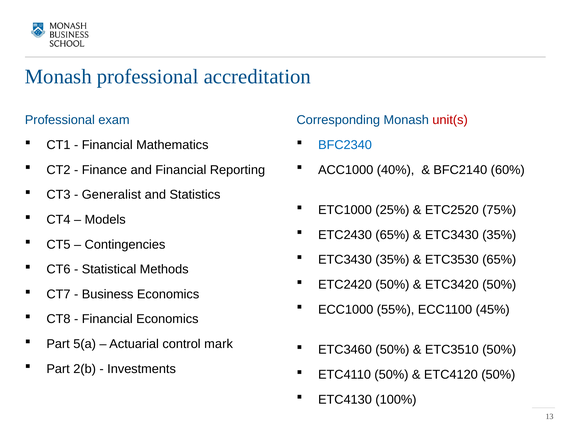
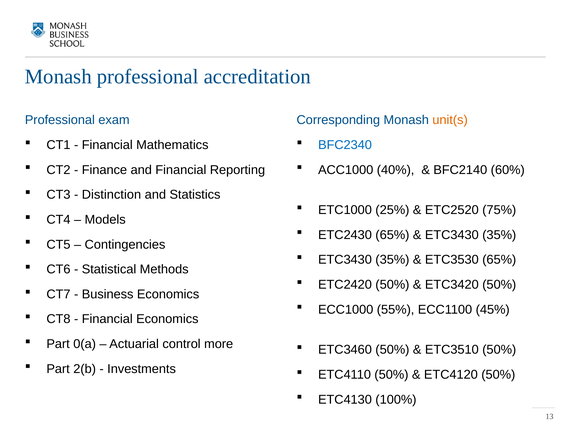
unit(s colour: red -> orange
Generalist: Generalist -> Distinction
5(a: 5(a -> 0(a
mark: mark -> more
